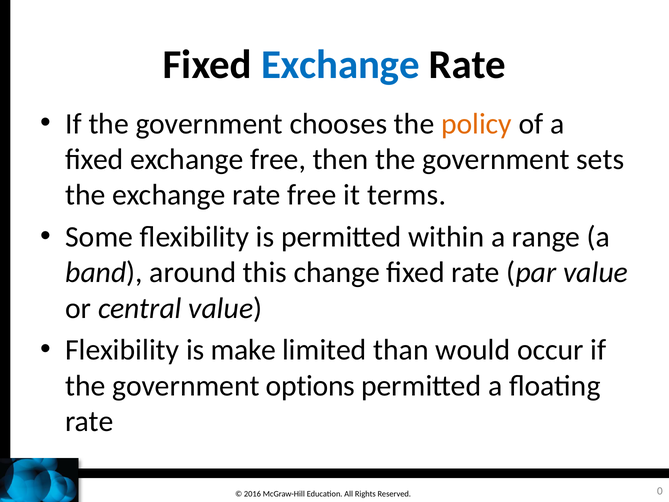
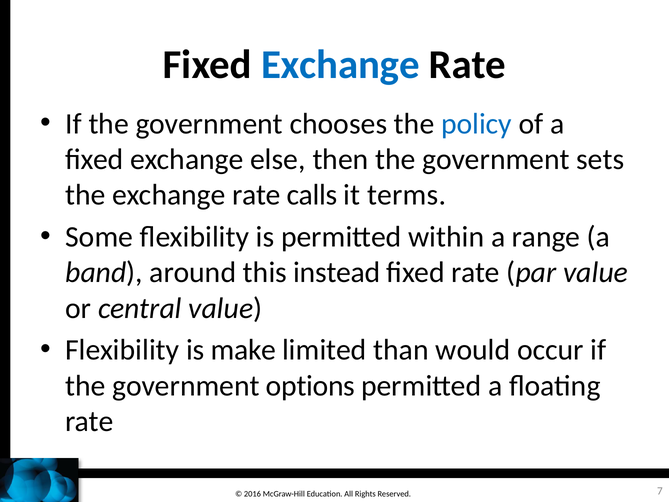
policy colour: orange -> blue
exchange free: free -> else
rate free: free -> calls
change: change -> instead
0: 0 -> 7
